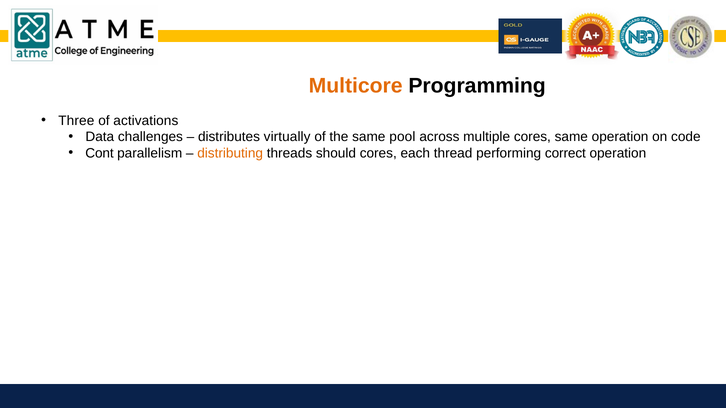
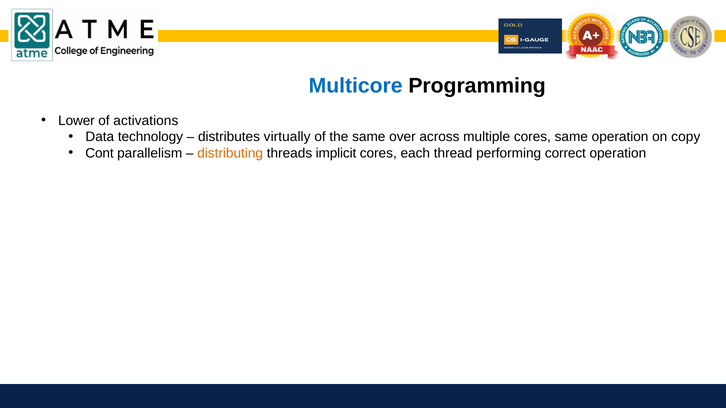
Multicore colour: orange -> blue
Three: Three -> Lower
challenges: challenges -> technology
pool: pool -> over
code: code -> copy
should: should -> implicit
